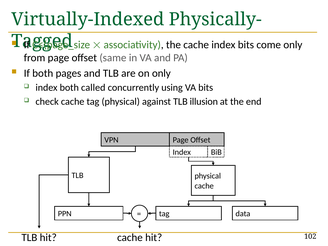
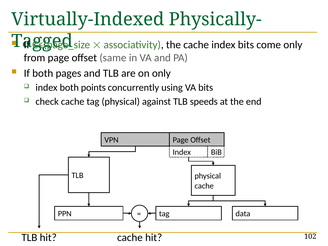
called: called -> points
illusion: illusion -> speeds
